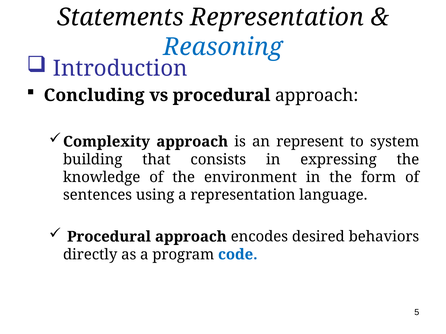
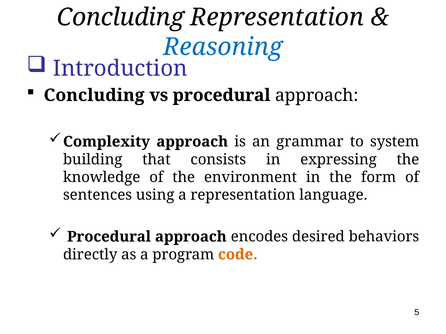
Statements at (121, 17): Statements -> Concluding
represent: represent -> grammar
code colour: blue -> orange
